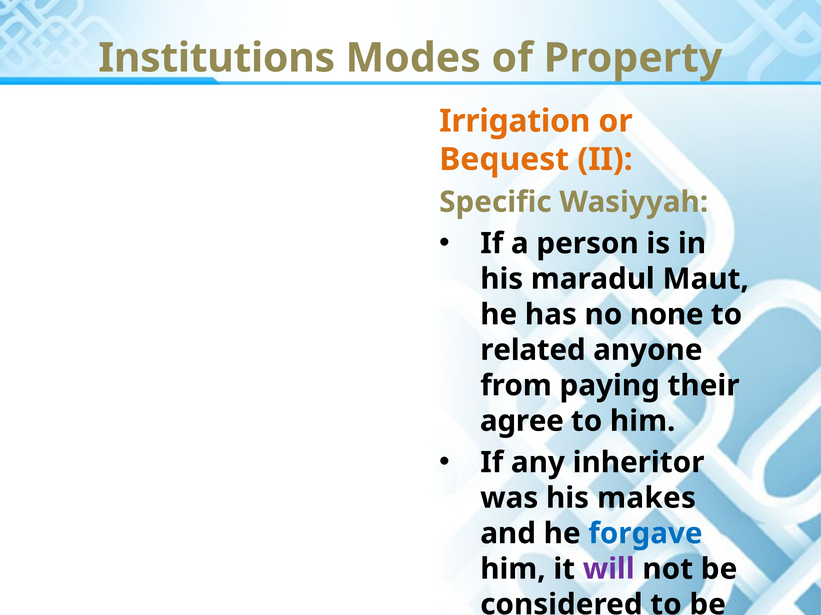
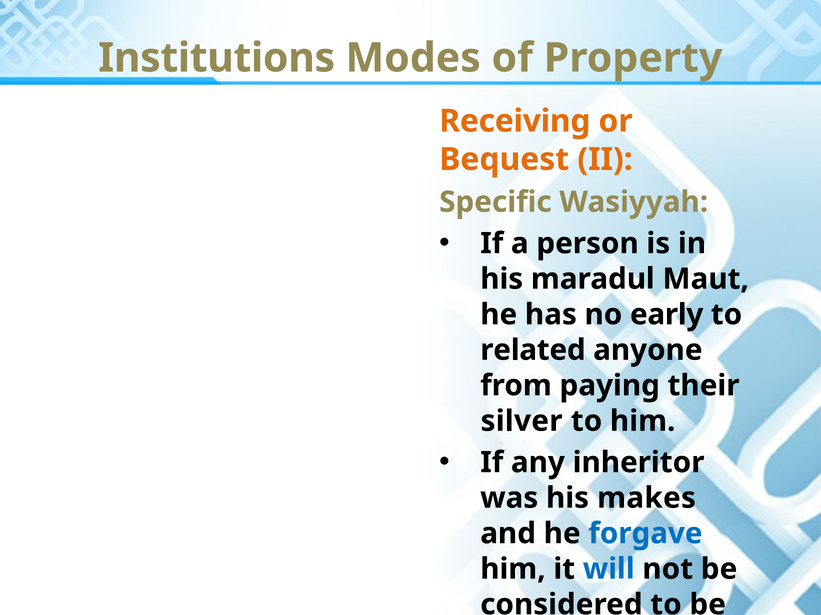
Irrigation: Irrigation -> Receiving
none: none -> early
agree: agree -> silver
will colour: purple -> blue
